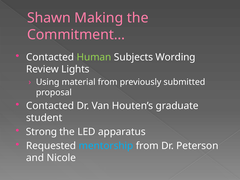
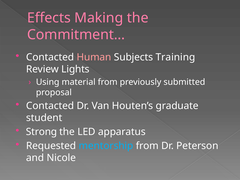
Shawn: Shawn -> Effects
Human colour: light green -> pink
Wording: Wording -> Training
